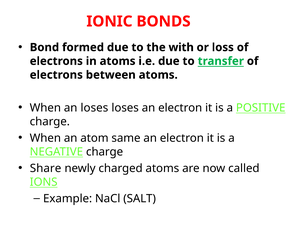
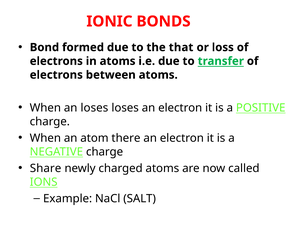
with: with -> that
same: same -> there
